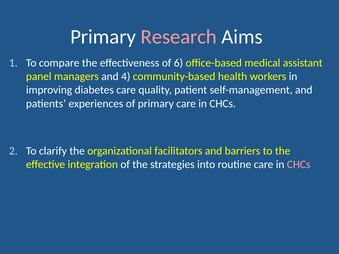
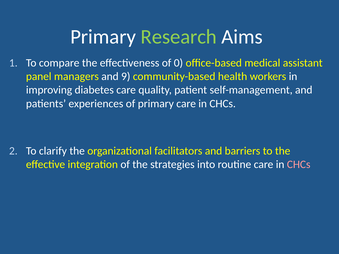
Research colour: pink -> light green
6: 6 -> 0
4: 4 -> 9
